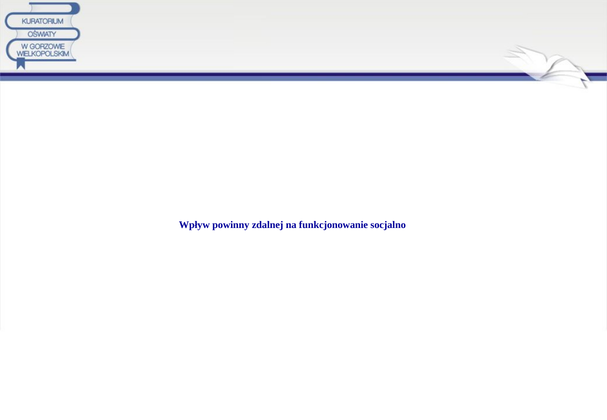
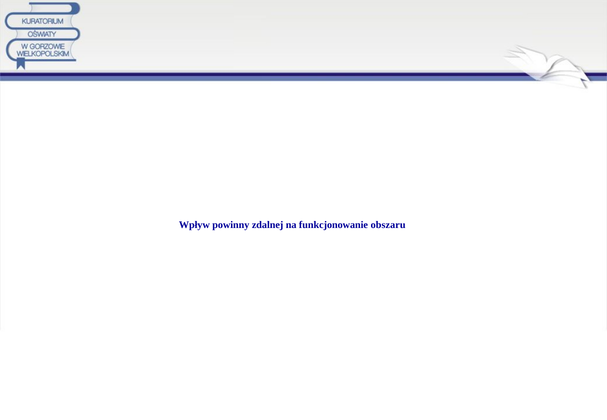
socjalno: socjalno -> obszaru
